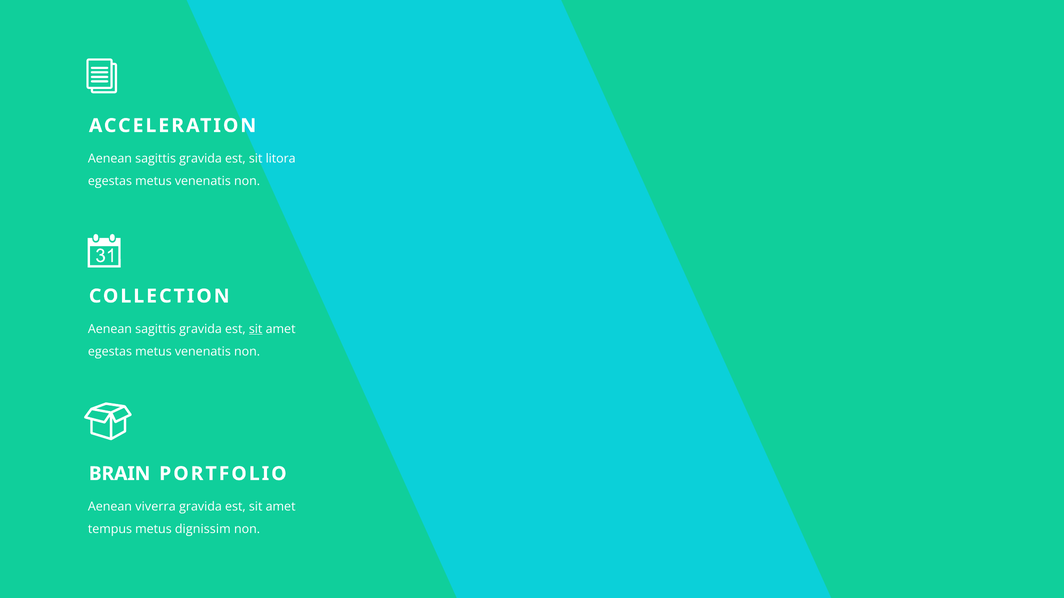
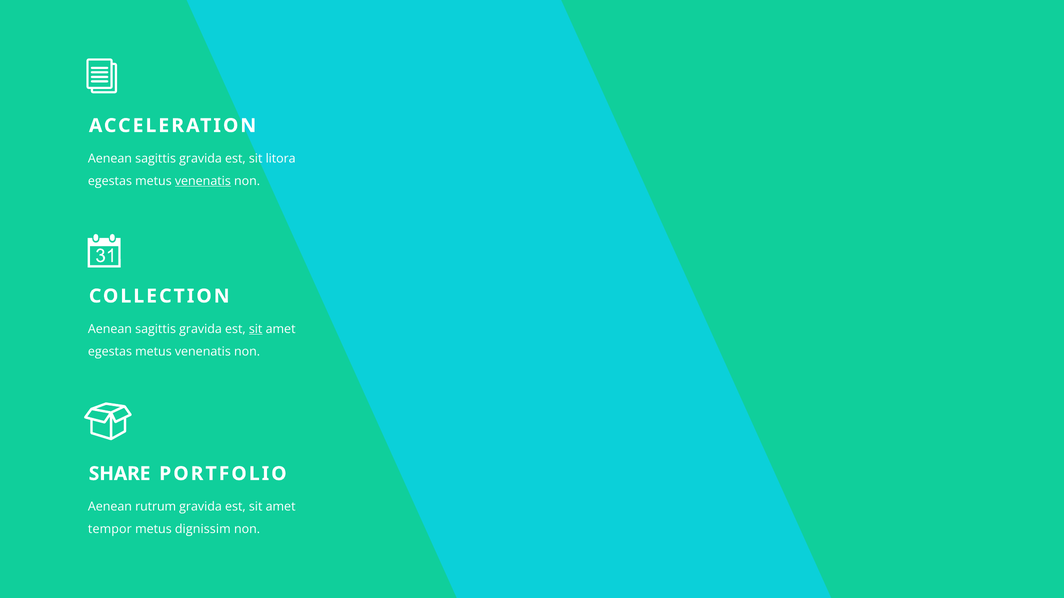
venenatis at (203, 181) underline: none -> present
BRAIN: BRAIN -> SHARE
viverra: viverra -> rutrum
tempus: tempus -> tempor
